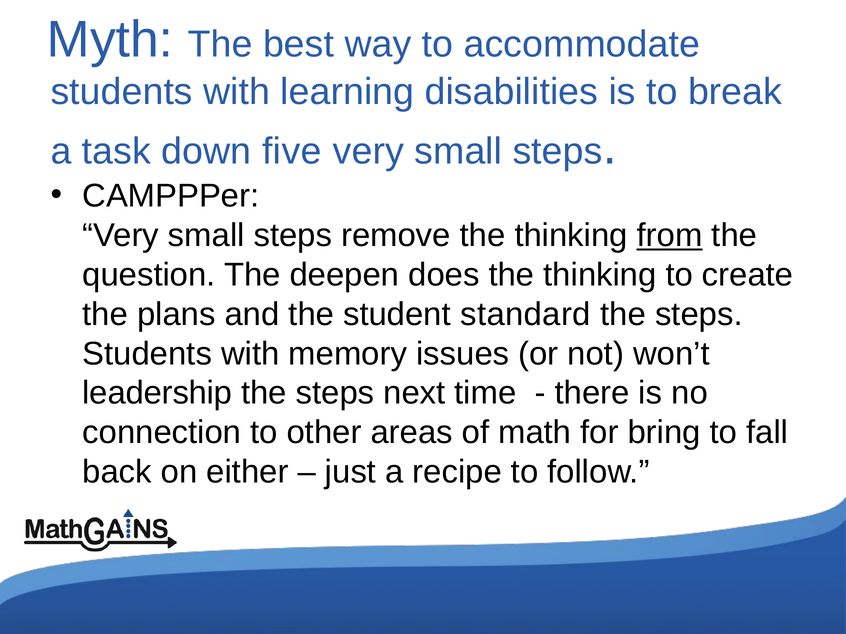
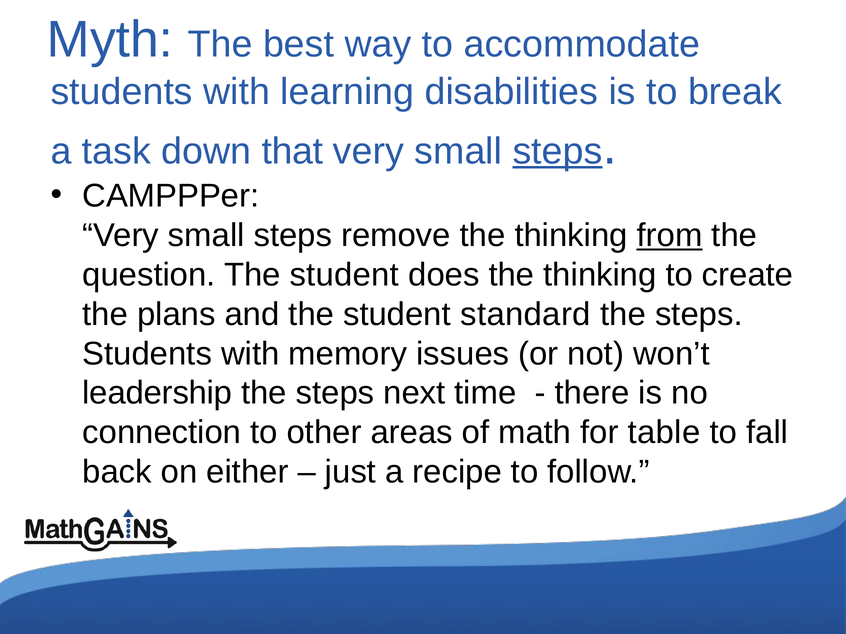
five: five -> that
steps at (558, 151) underline: none -> present
question The deepen: deepen -> student
bring: bring -> table
